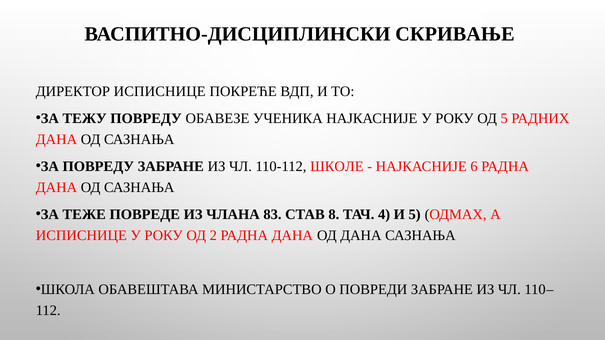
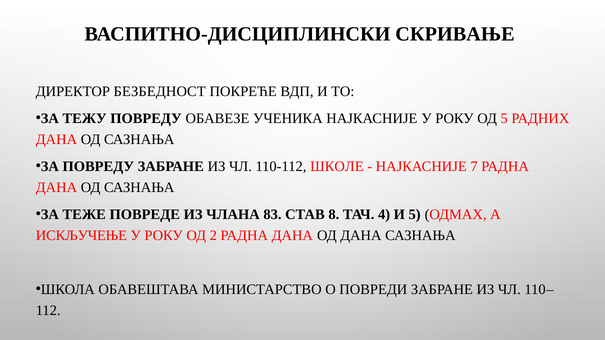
ДИРЕКТОР ИСПИСНИЦЕ: ИСПИСНИЦЕ -> БЕЗБЕДНОСТ
6: 6 -> 7
ИСПИСНИЦЕ at (81, 236): ИСПИСНИЦЕ -> ИСКЉУЧЕЊЕ
